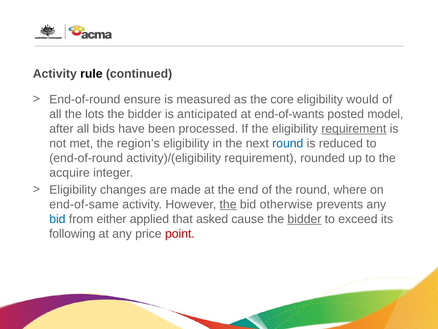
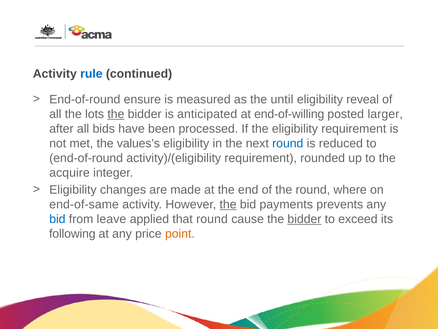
rule colour: black -> blue
core: core -> until
would: would -> reveal
the at (116, 114) underline: none -> present
end-of-wants: end-of-wants -> end-of-willing
model: model -> larger
requirement at (354, 129) underline: present -> none
region’s: region’s -> values’s
otherwise: otherwise -> payments
either: either -> leave
that asked: asked -> round
point colour: red -> orange
